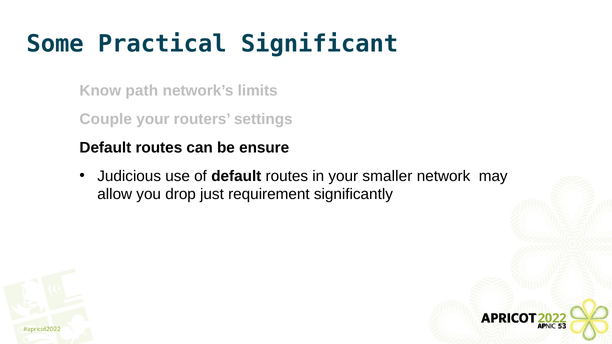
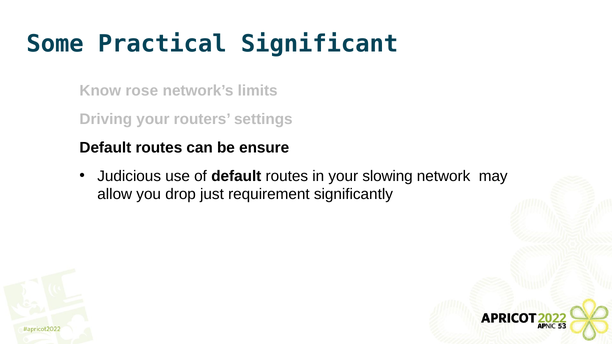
path: path -> rose
Couple: Couple -> Driving
smaller: smaller -> slowing
